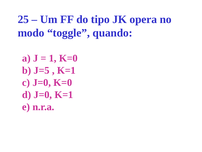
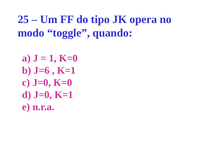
J=5: J=5 -> J=6
